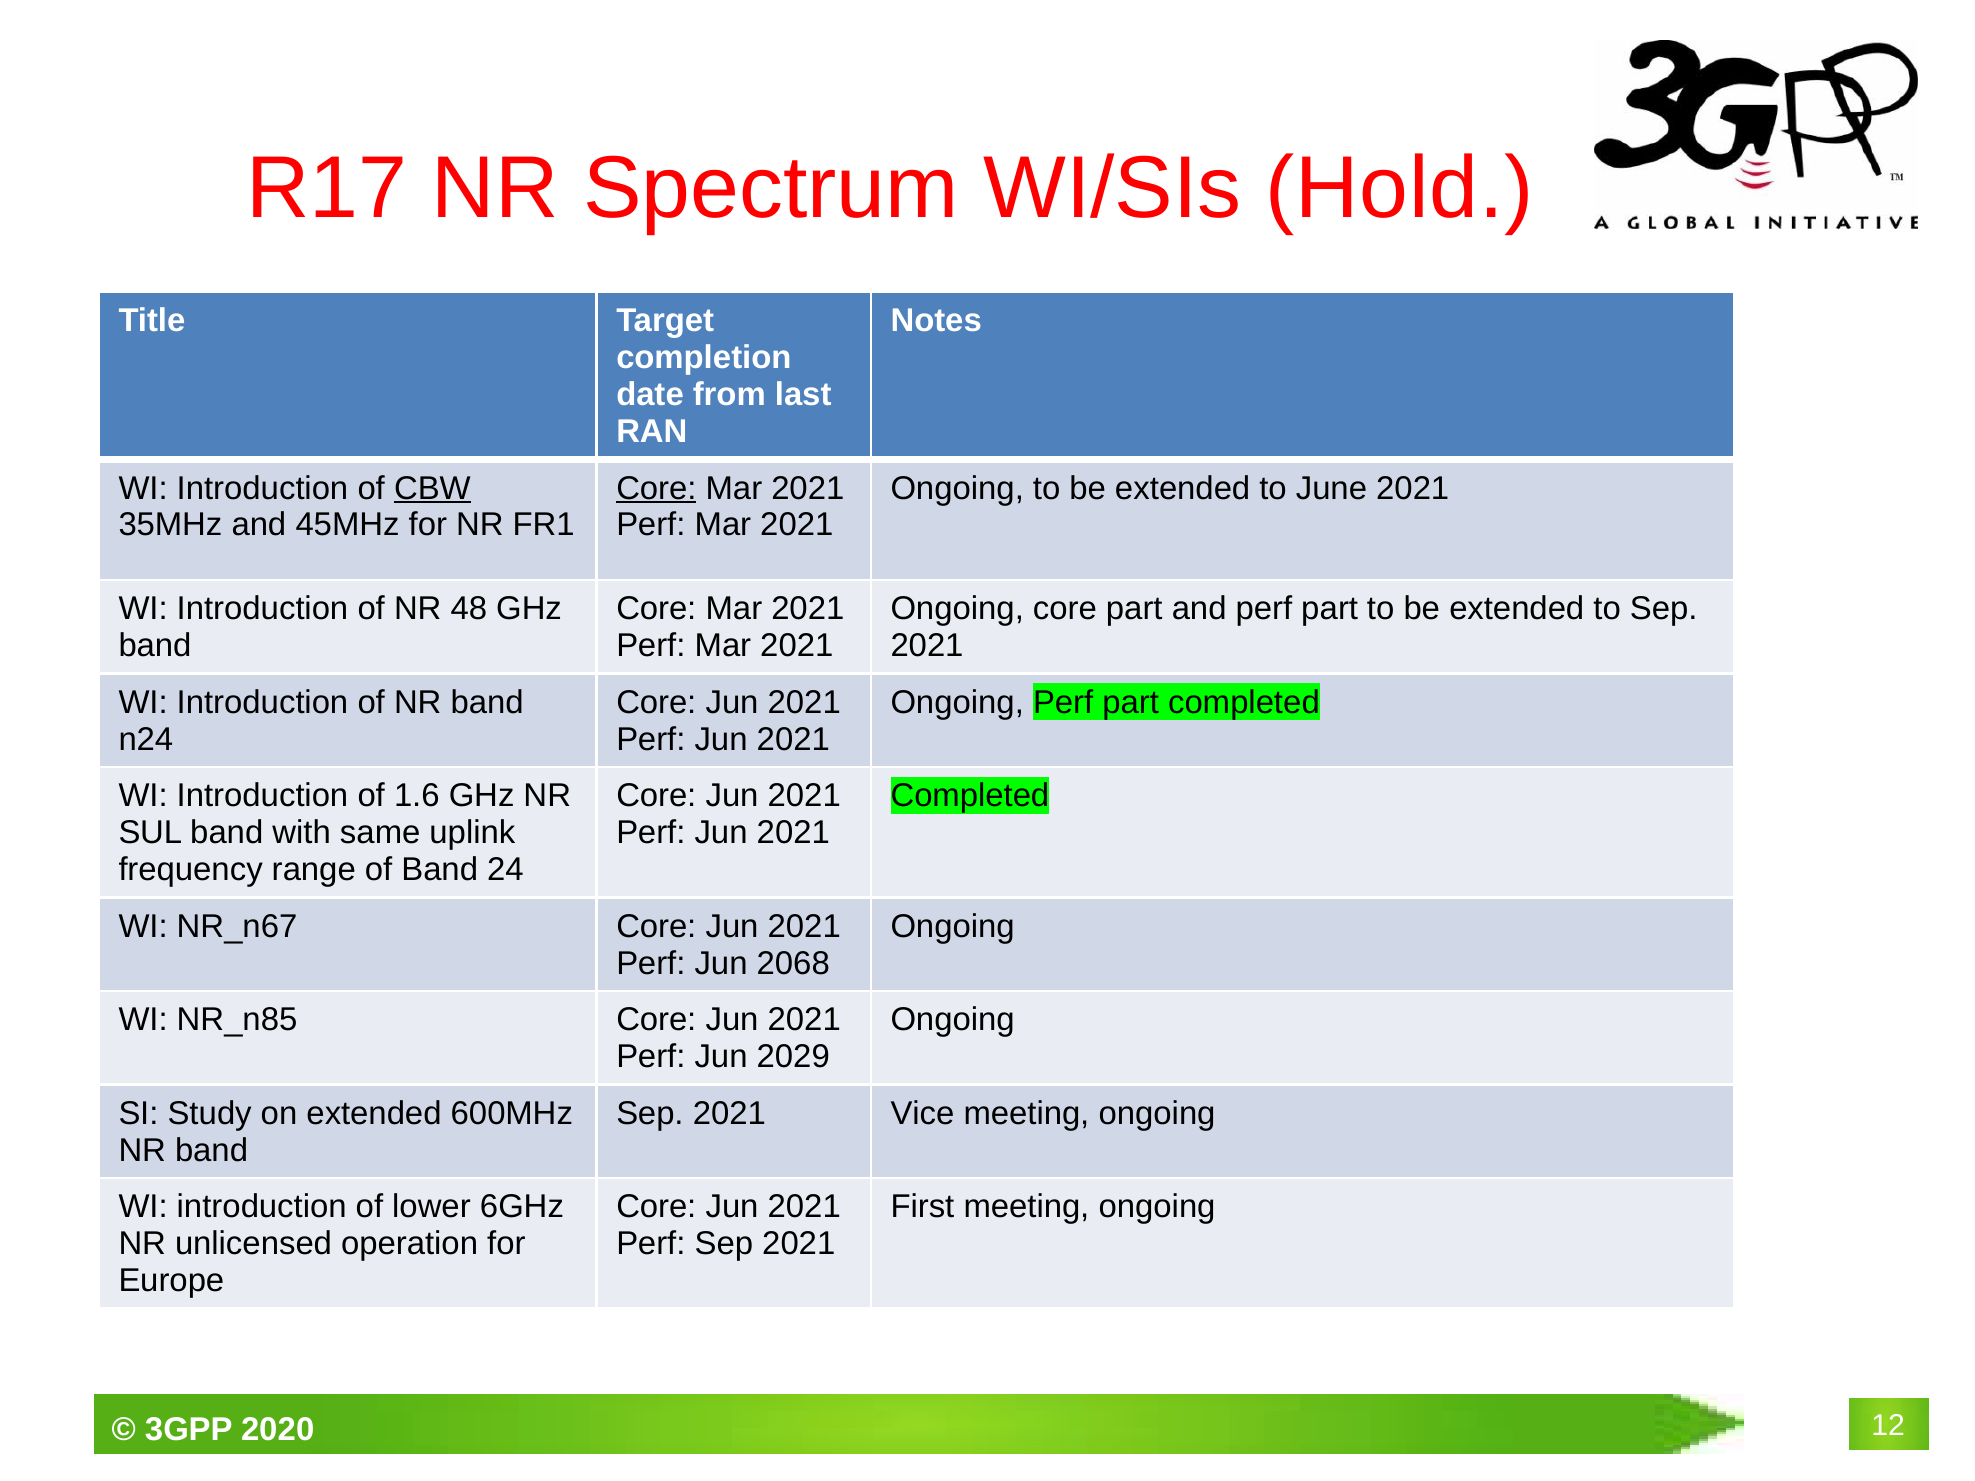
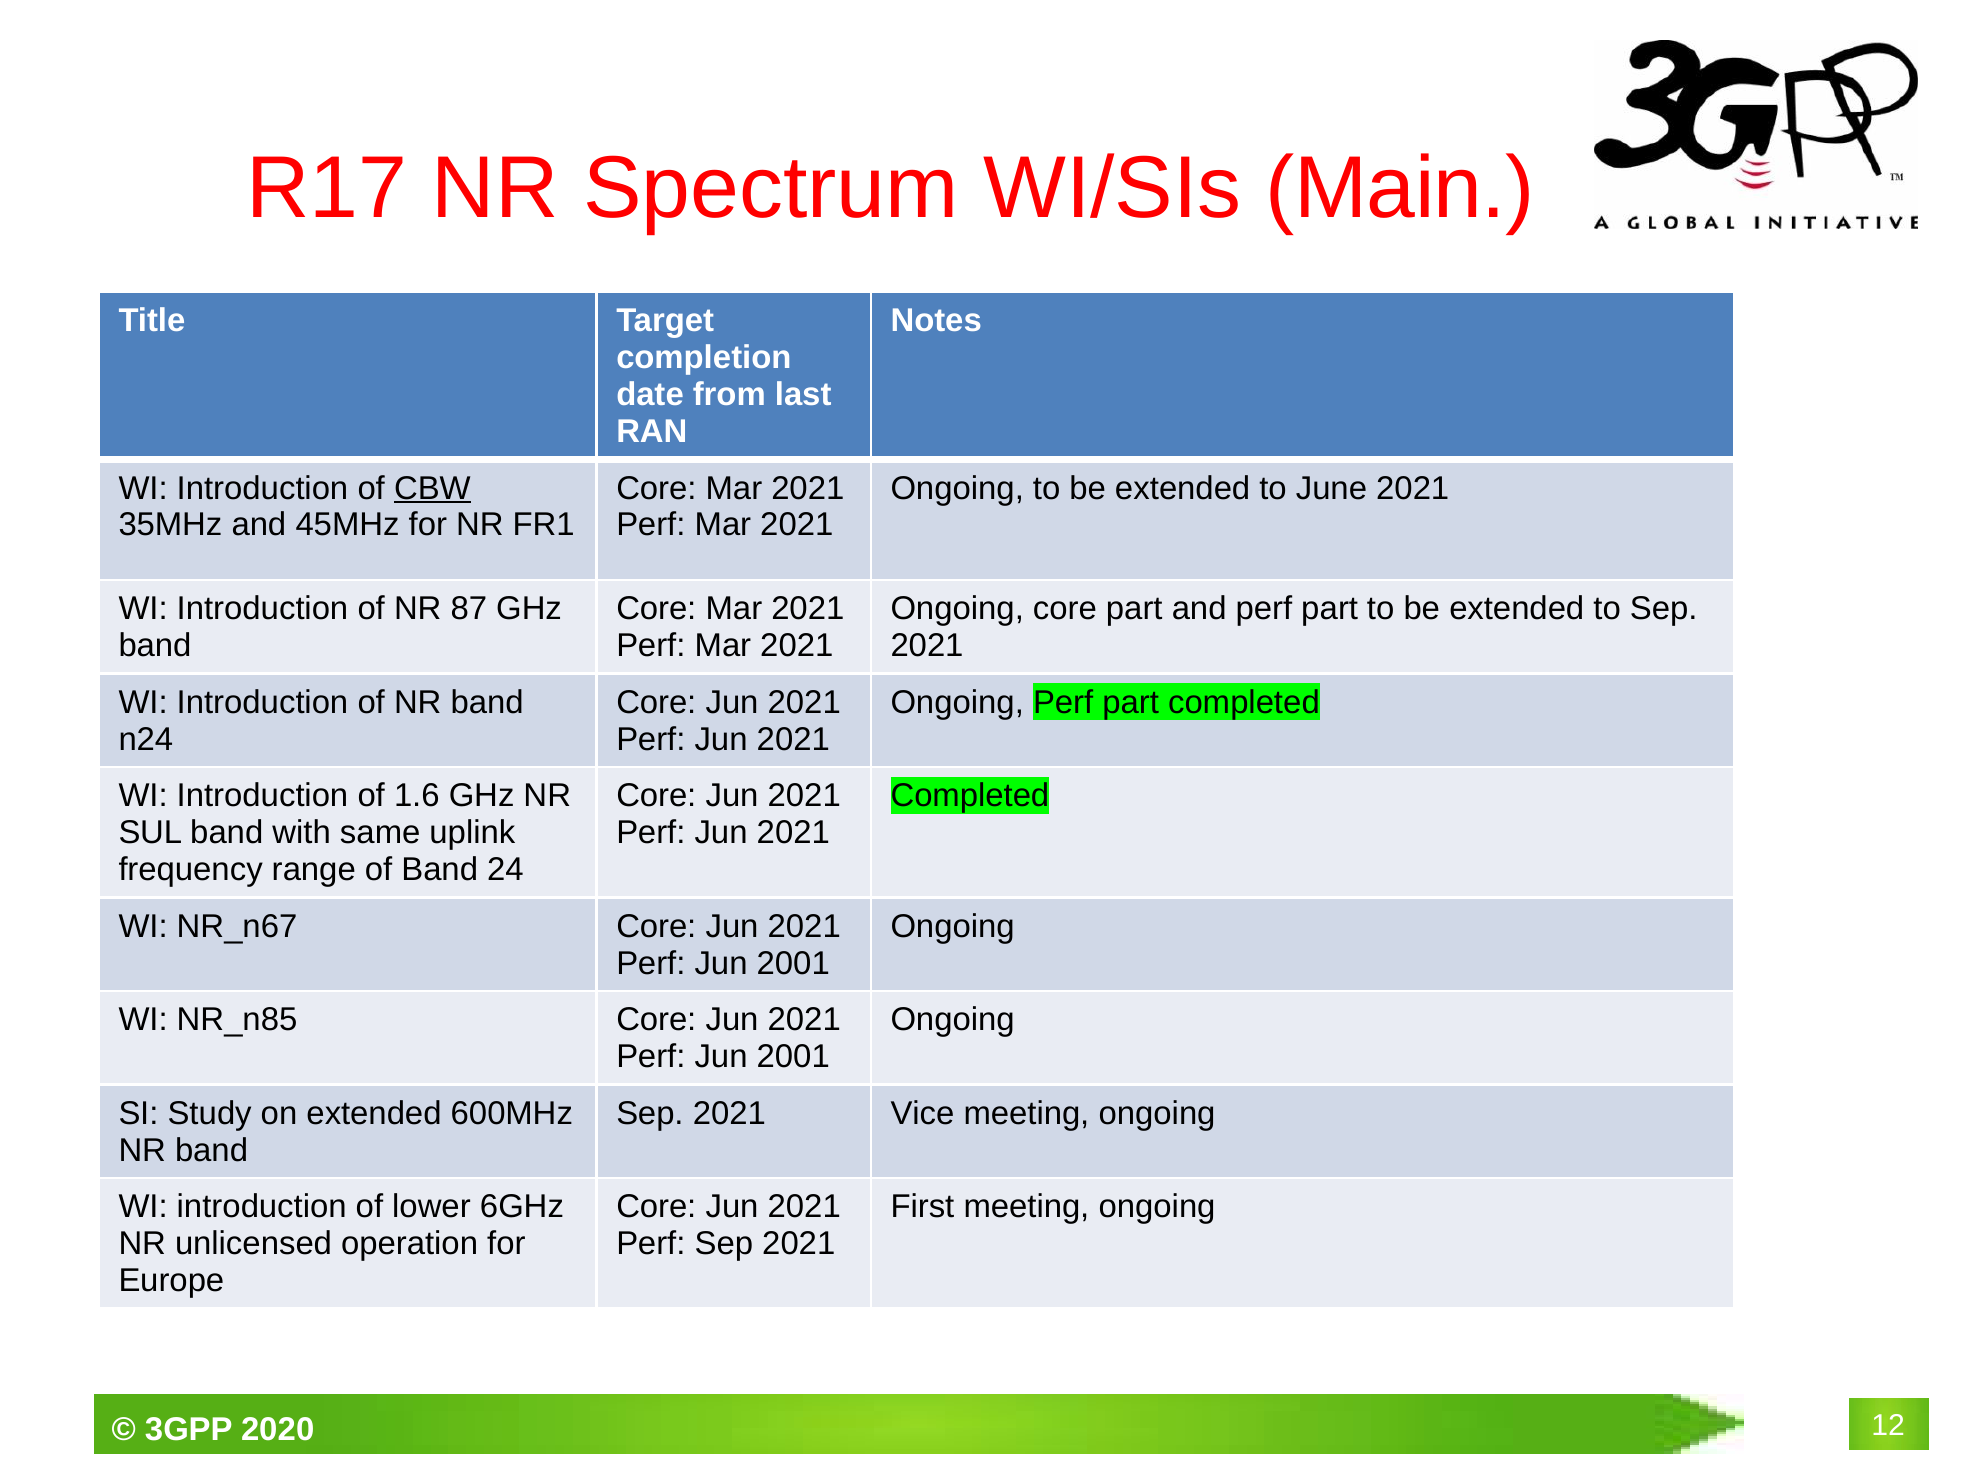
Hold: Hold -> Main
Core at (656, 488) underline: present -> none
48: 48 -> 87
2068 at (793, 963): 2068 -> 2001
2029 at (793, 1057): 2029 -> 2001
